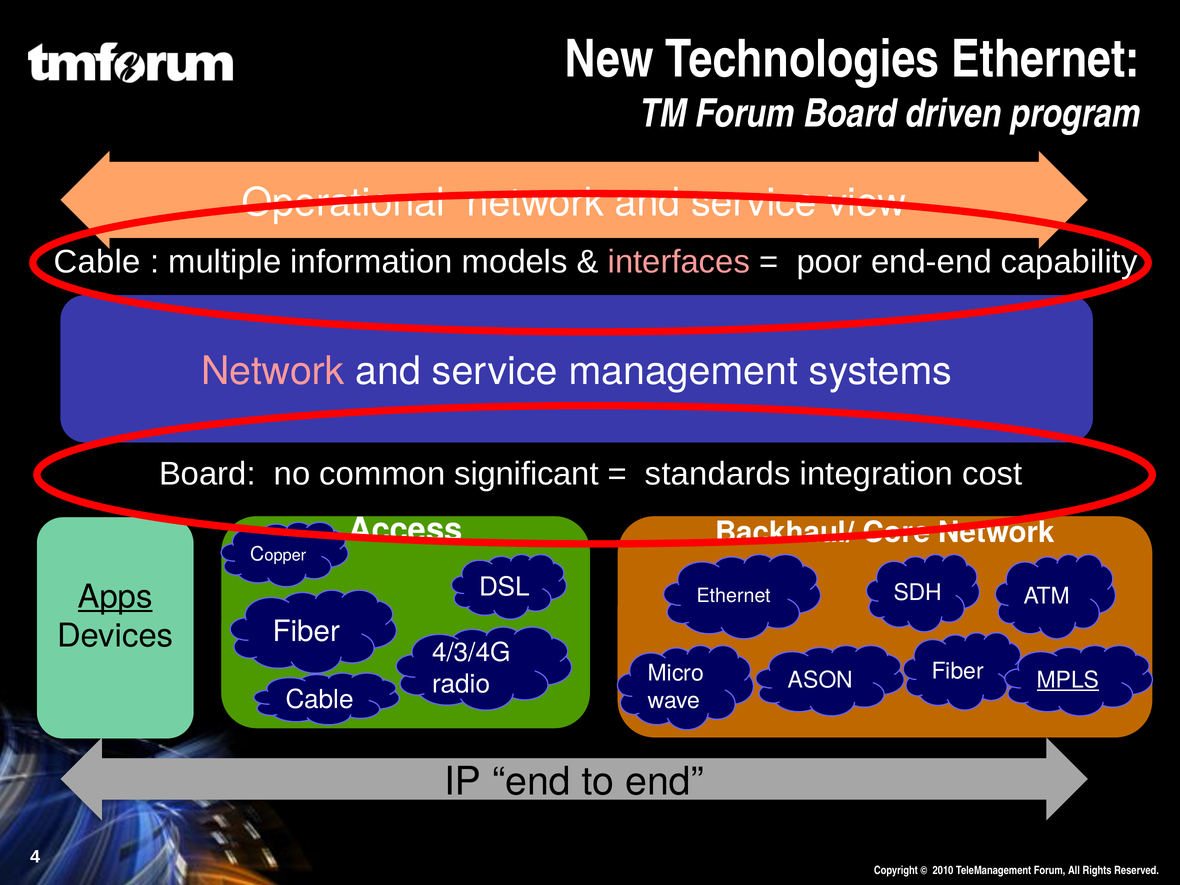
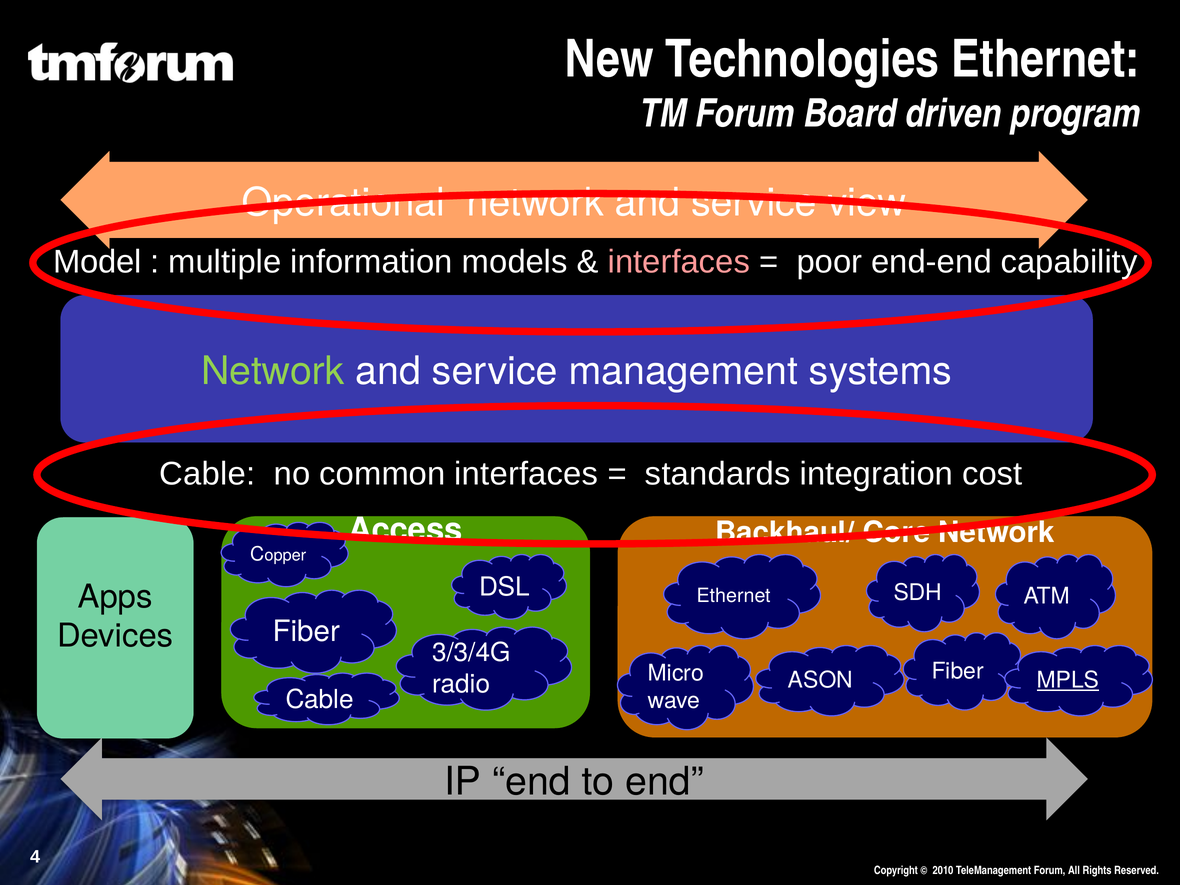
Cable at (97, 262): Cable -> Model
Network at (273, 371) colour: pink -> light green
Board at (207, 474): Board -> Cable
common significant: significant -> interfaces
Apps underline: present -> none
4/3/4G: 4/3/4G -> 3/3/4G
